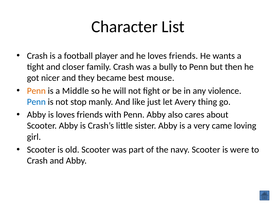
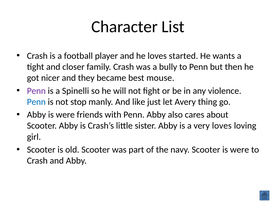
he loves friends: friends -> started
Penn at (36, 91) colour: orange -> purple
Middle: Middle -> Spinelli
Abby is loves: loves -> were
very came: came -> loves
